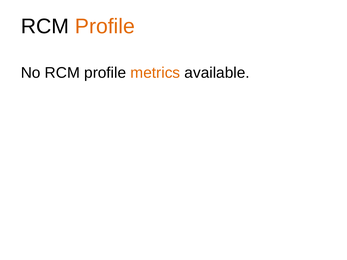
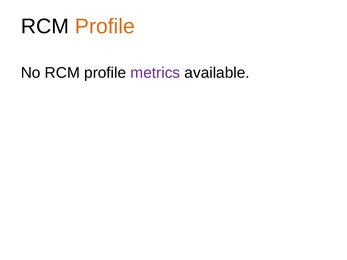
metrics colour: orange -> purple
